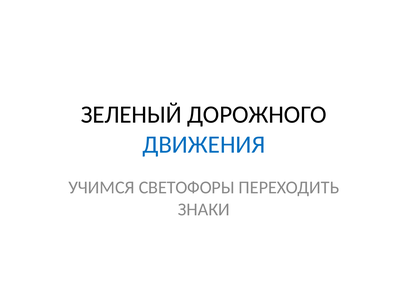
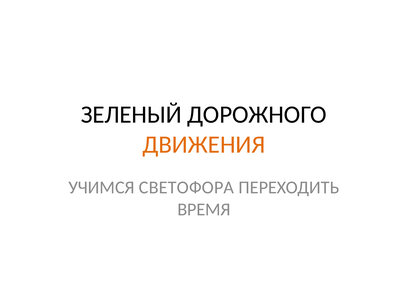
ДВИЖЕНИЯ colour: blue -> orange
СВЕТОФОРЫ: СВЕТОФОРЫ -> СВЕТОФОРА
ЗНАКИ: ЗНАКИ -> ВРЕМЯ
